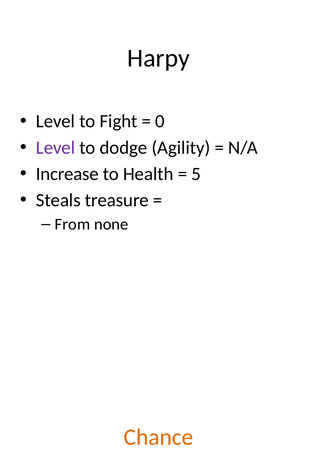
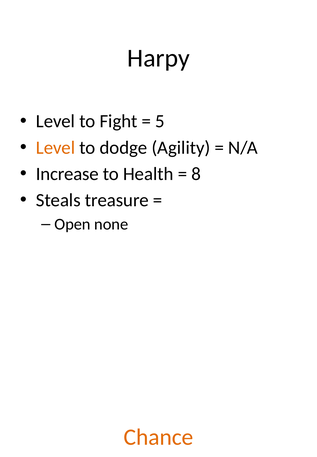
0: 0 -> 5
Level at (56, 148) colour: purple -> orange
5: 5 -> 8
From: From -> Open
